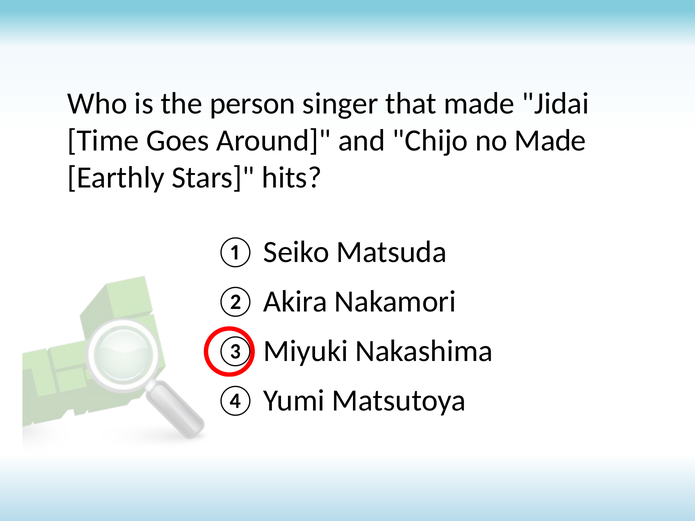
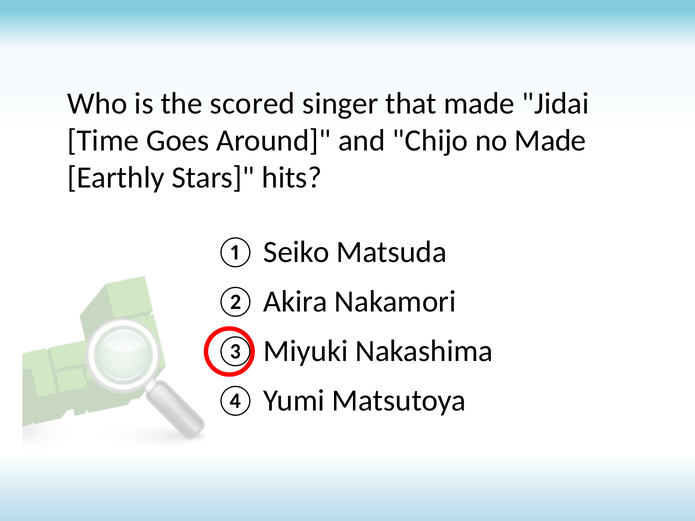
person: person -> scored
